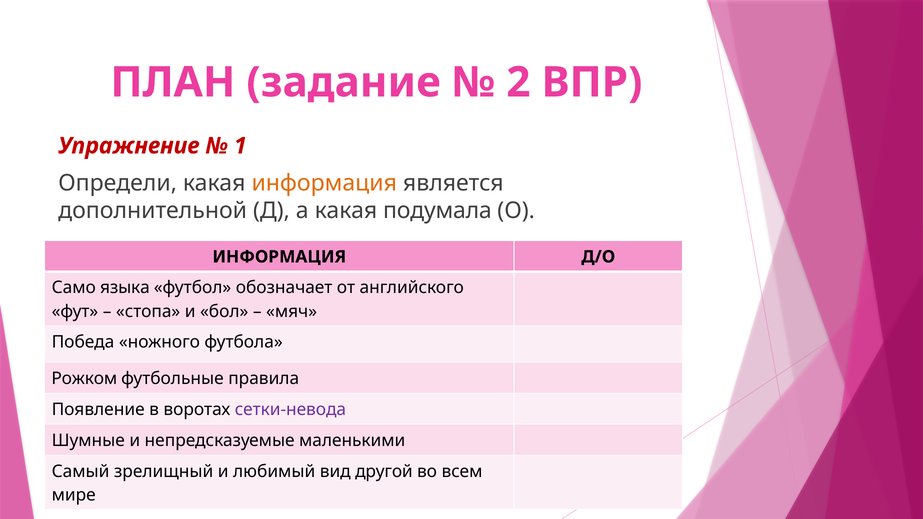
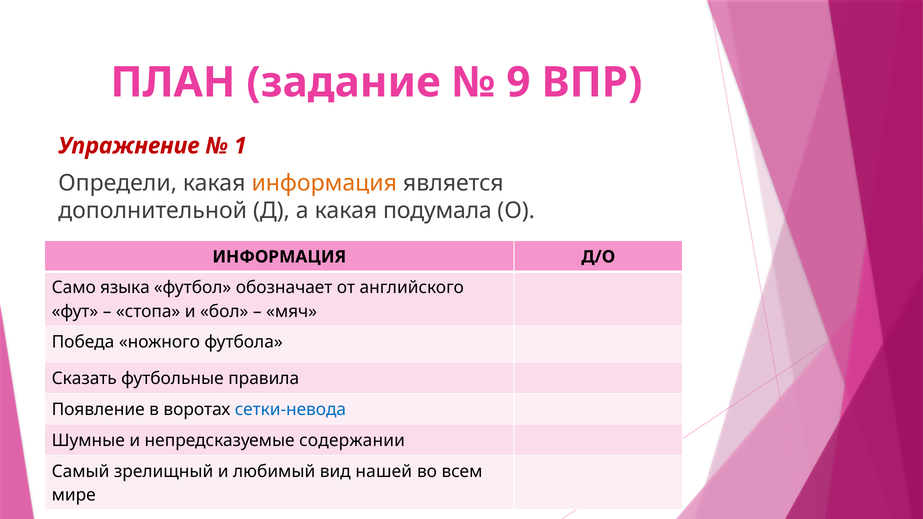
2: 2 -> 9
Рожком: Рожком -> Сказать
сетки-невода colour: purple -> blue
маленькими: маленькими -> содержании
другой: другой -> нашей
